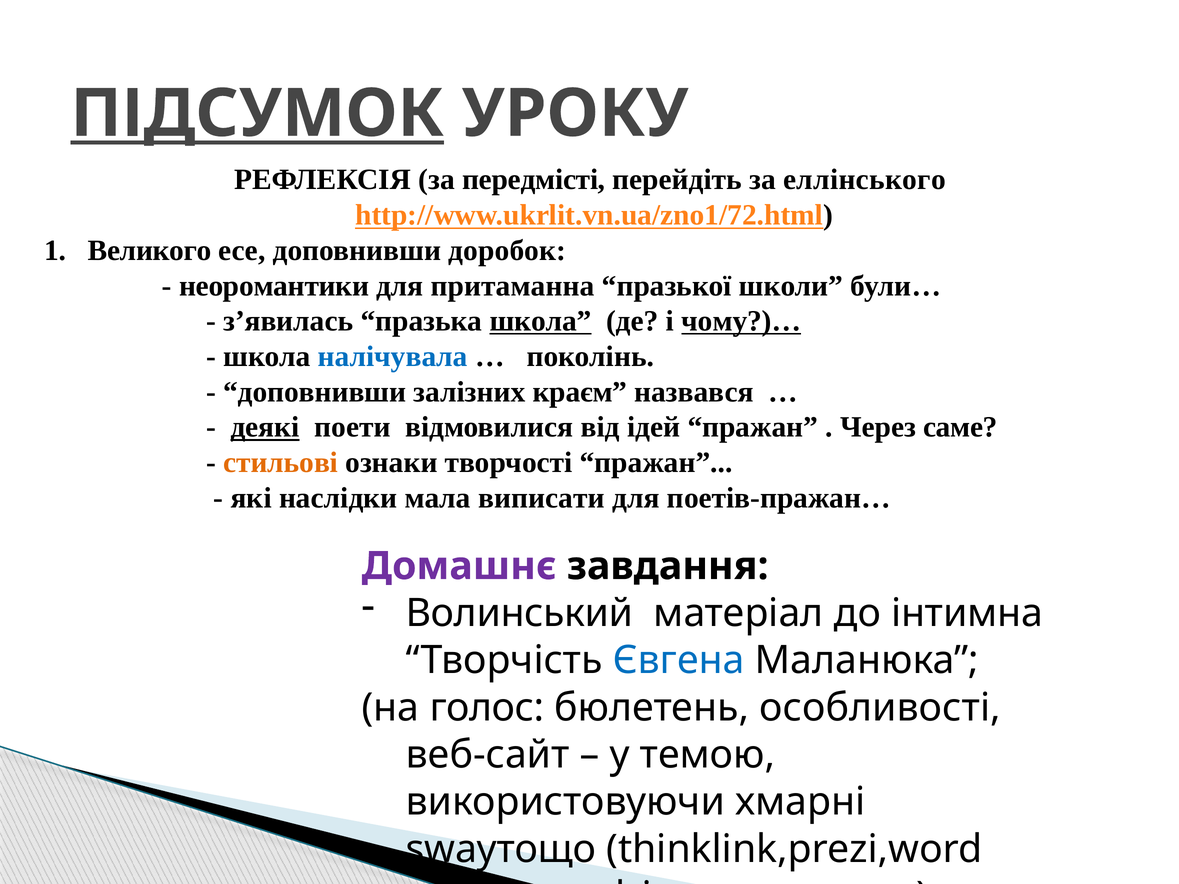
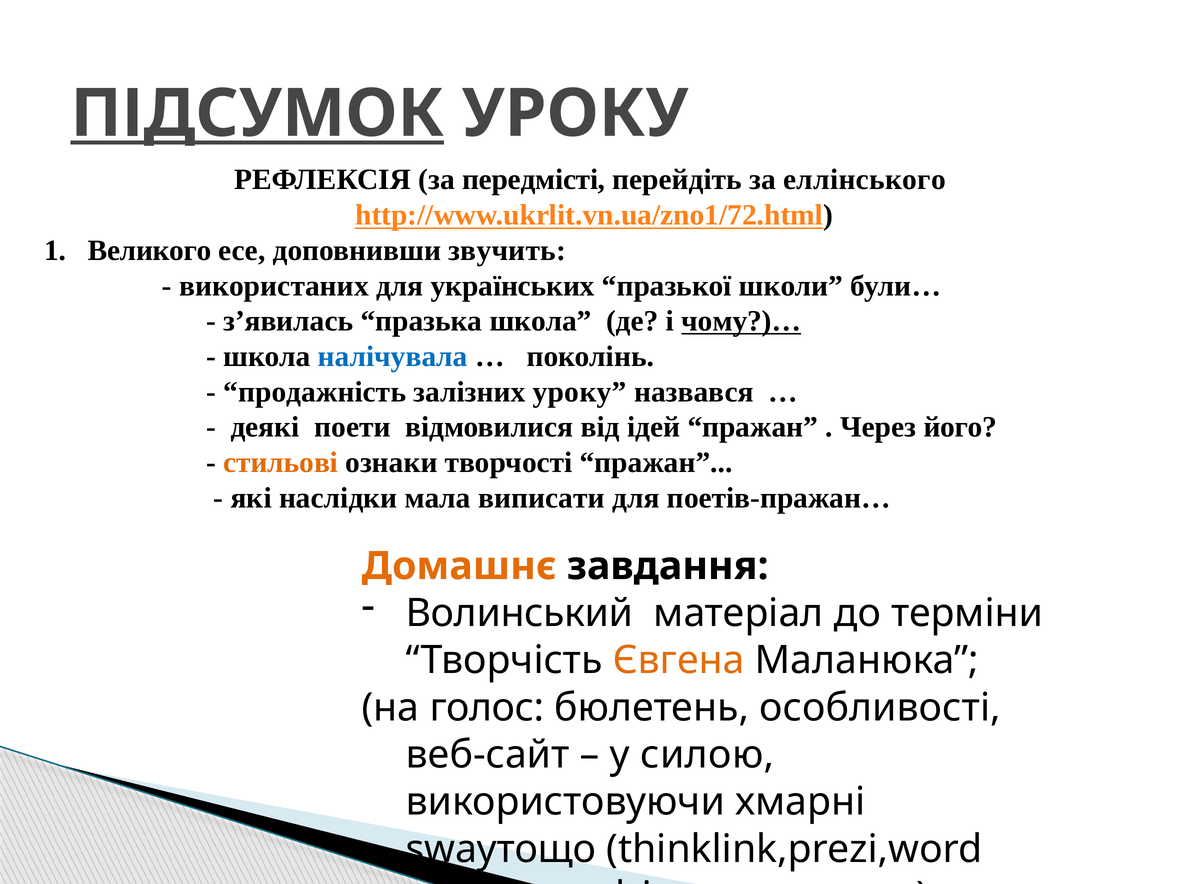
доробок: доробок -> звучить
неоромантики: неоромантики -> використаних
притаманна: притаманна -> українських
школа at (541, 321) underline: present -> none
доповнивши at (315, 392): доповнивши -> продажність
залізних краєм: краєм -> уроку
деякі underline: present -> none
саме: саме -> його
Домашнє colour: purple -> orange
інтимна: інтимна -> терміни
Євгена colour: blue -> orange
темою: темою -> силою
